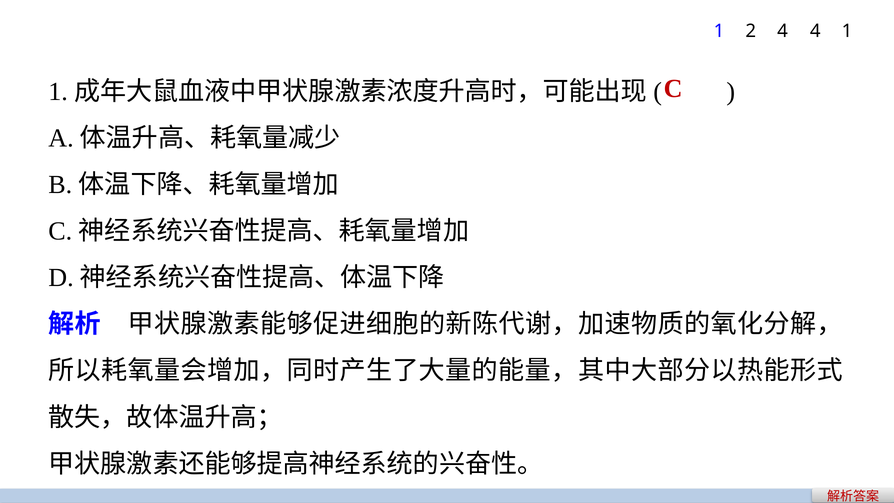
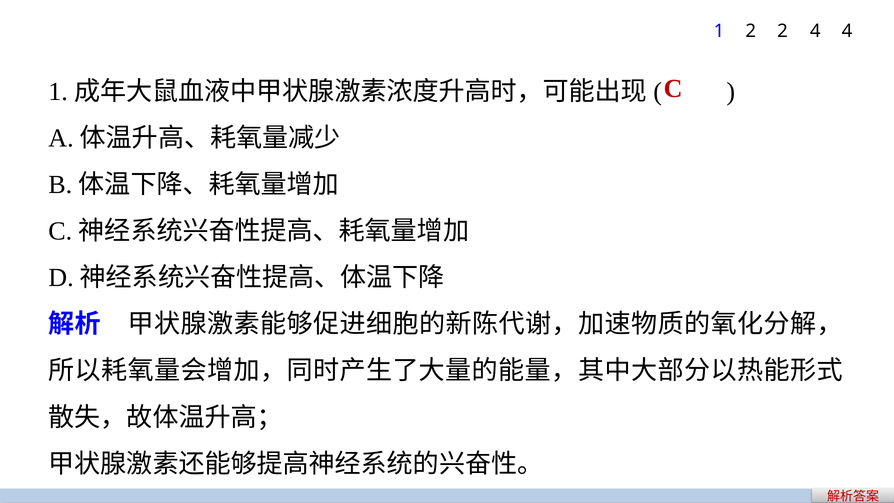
2 4: 4 -> 2
4 1: 1 -> 4
